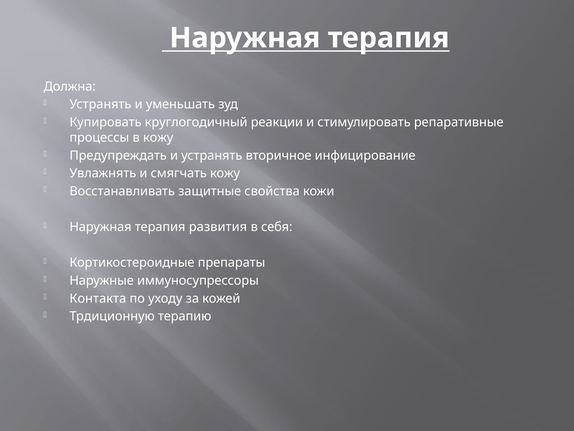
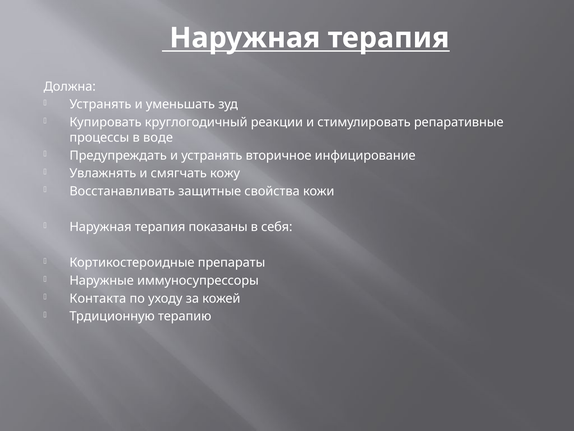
в кожу: кожу -> воде
развития: развития -> показаны
